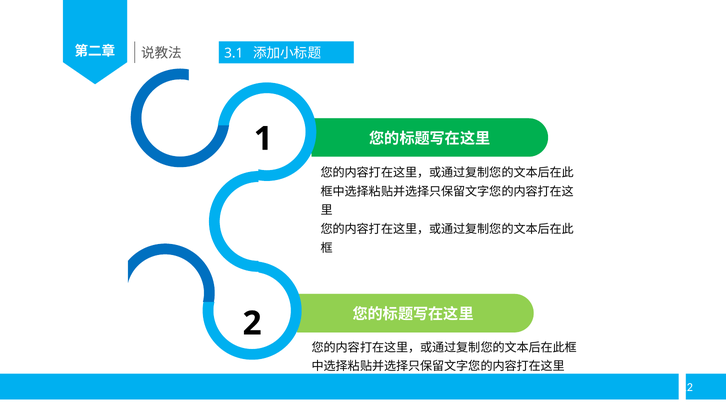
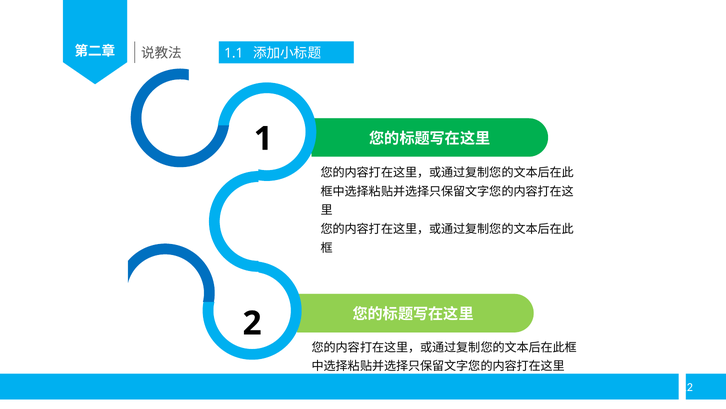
3.1: 3.1 -> 1.1
